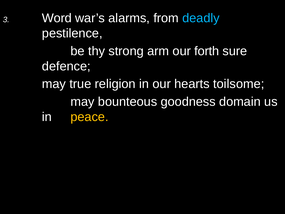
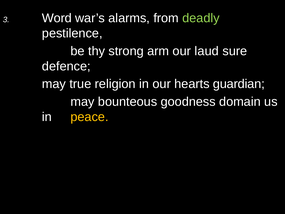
deadly colour: light blue -> light green
forth: forth -> laud
toilsome: toilsome -> guardian
